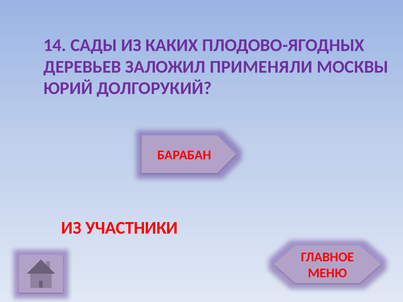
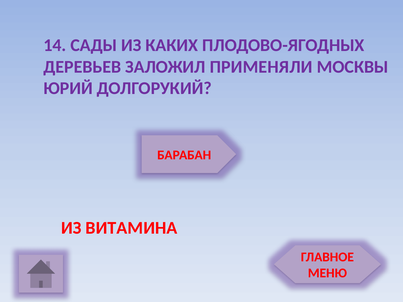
УЧАСТНИКИ: УЧАСТНИКИ -> ВИТАМИНА
